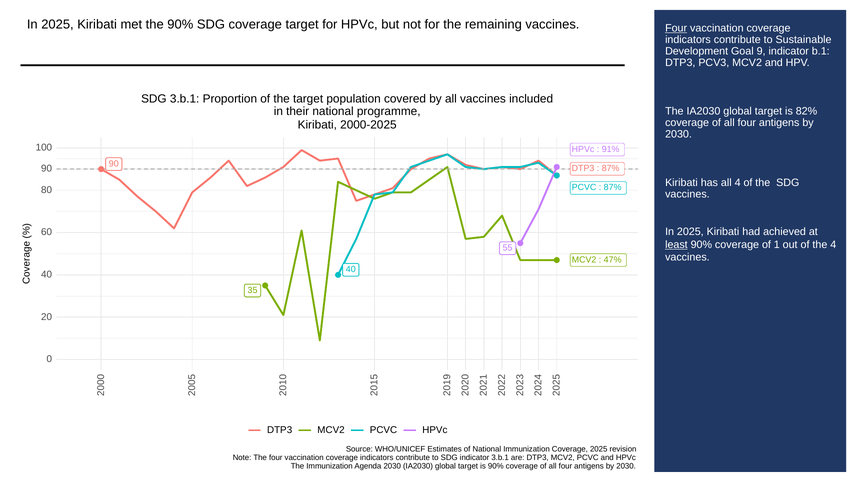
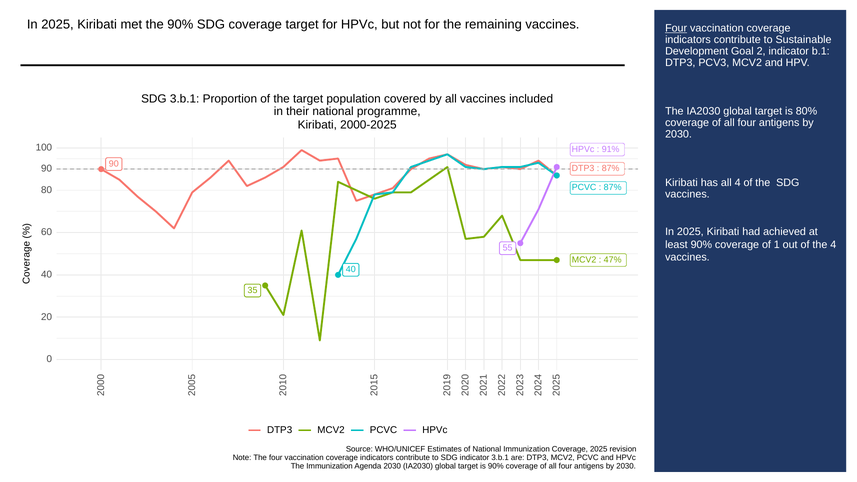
Goal 9: 9 -> 2
82%: 82% -> 80%
least underline: present -> none
